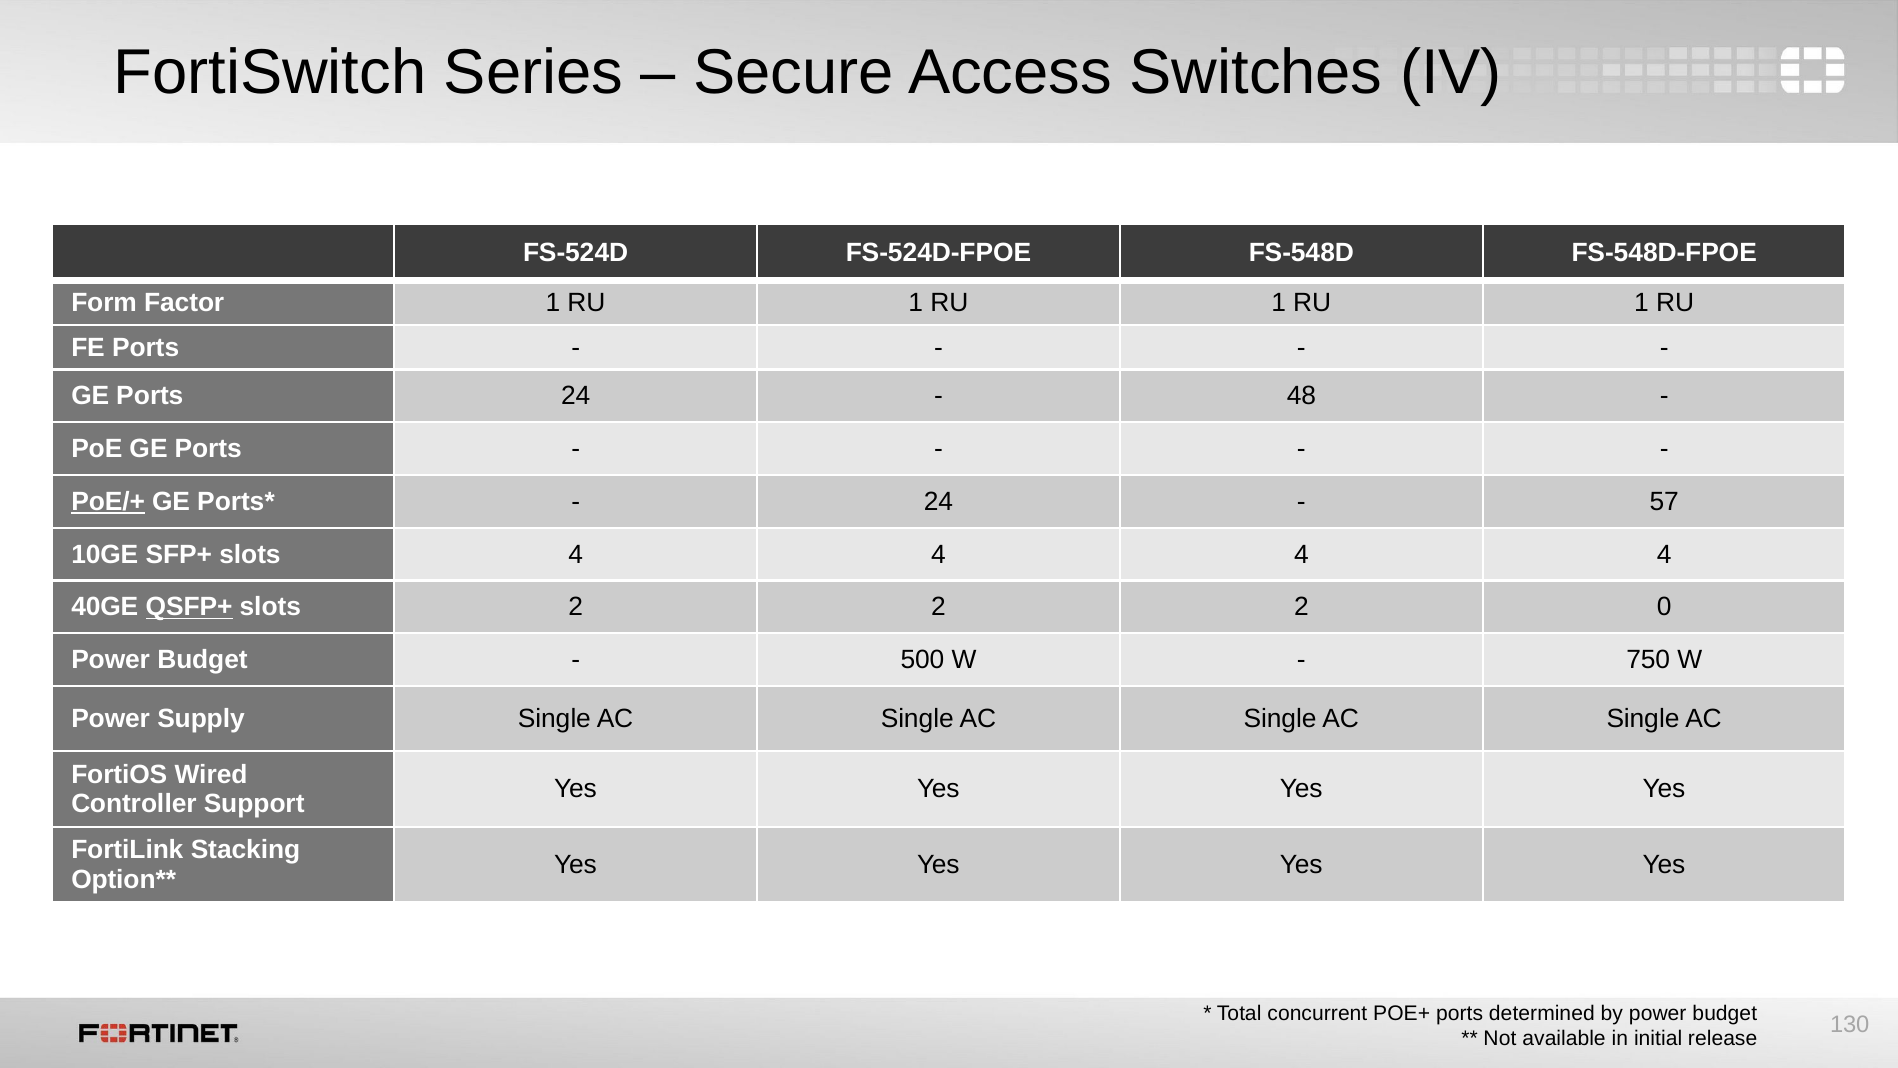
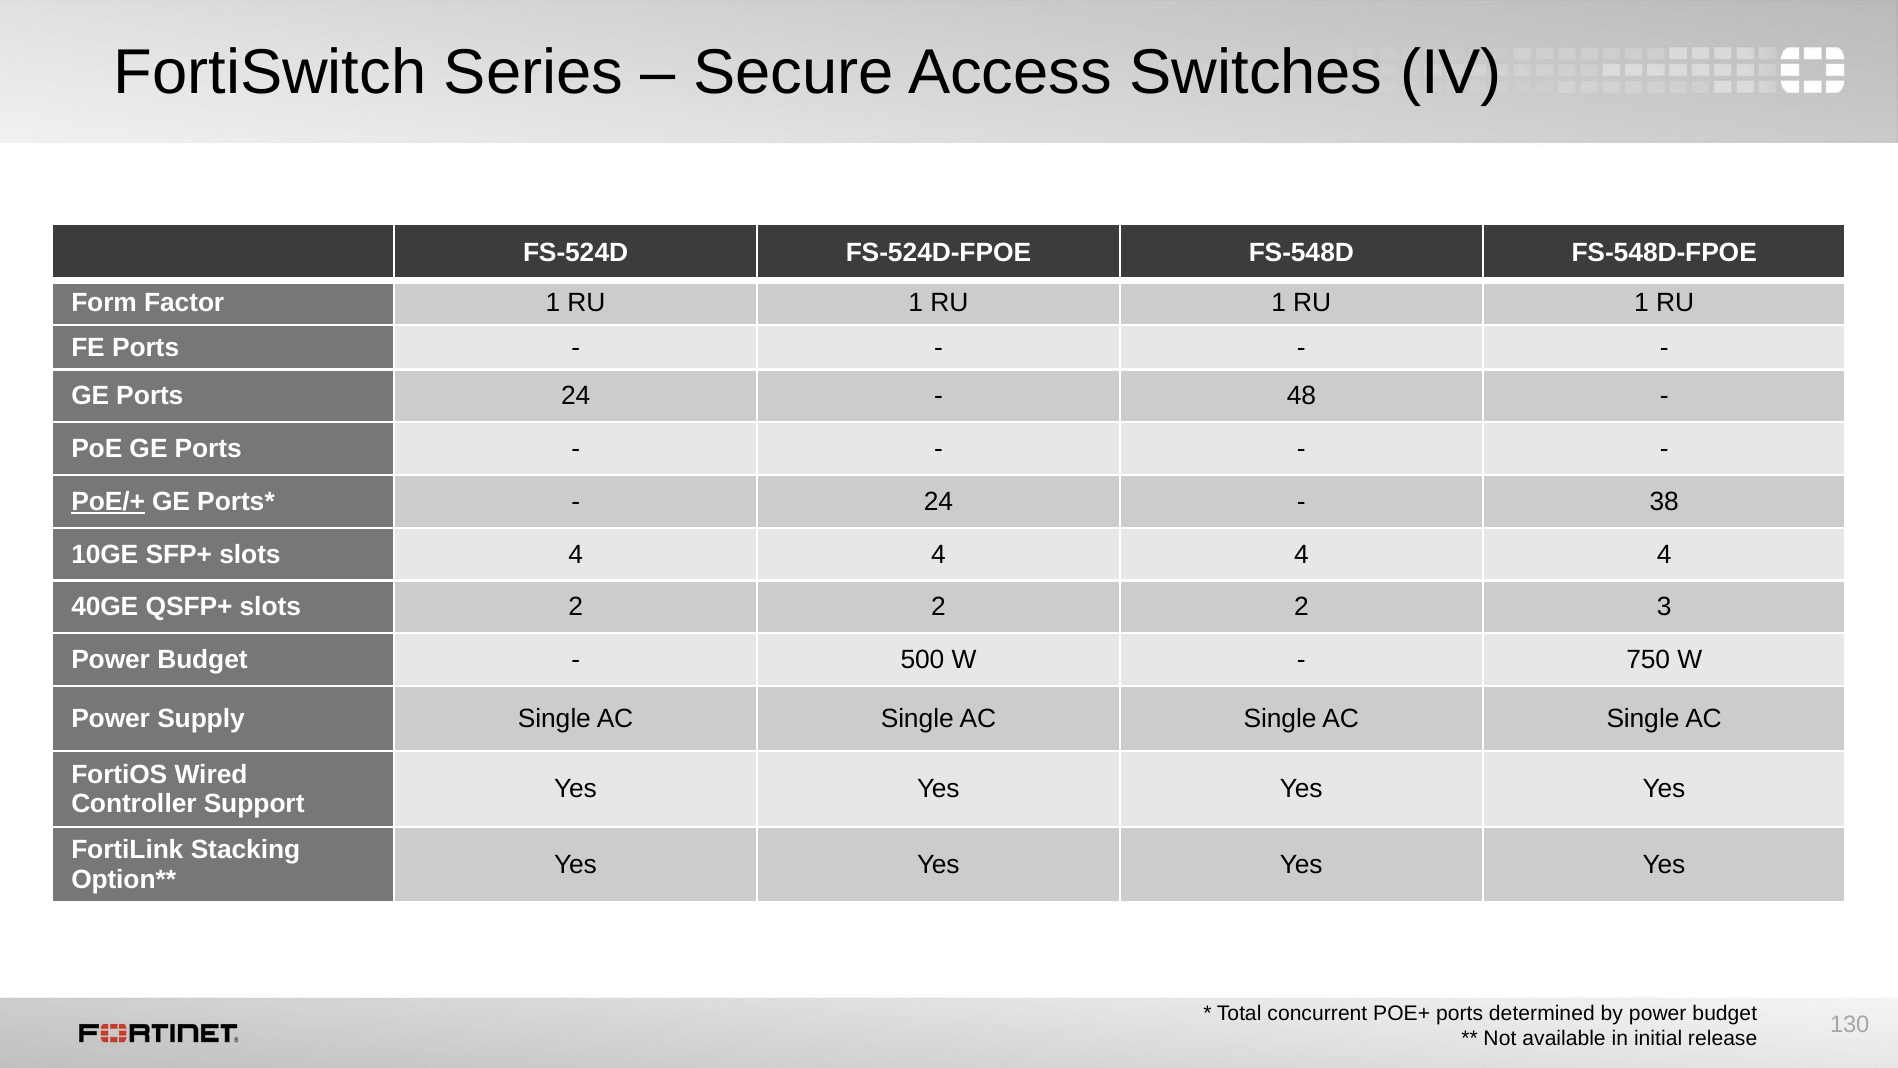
57: 57 -> 38
QSFP+ underline: present -> none
0: 0 -> 3
